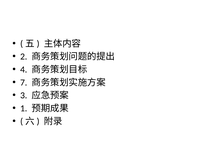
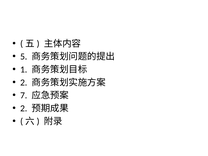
2: 2 -> 5
4: 4 -> 1
7 at (24, 82): 7 -> 2
3: 3 -> 7
1 at (24, 108): 1 -> 2
